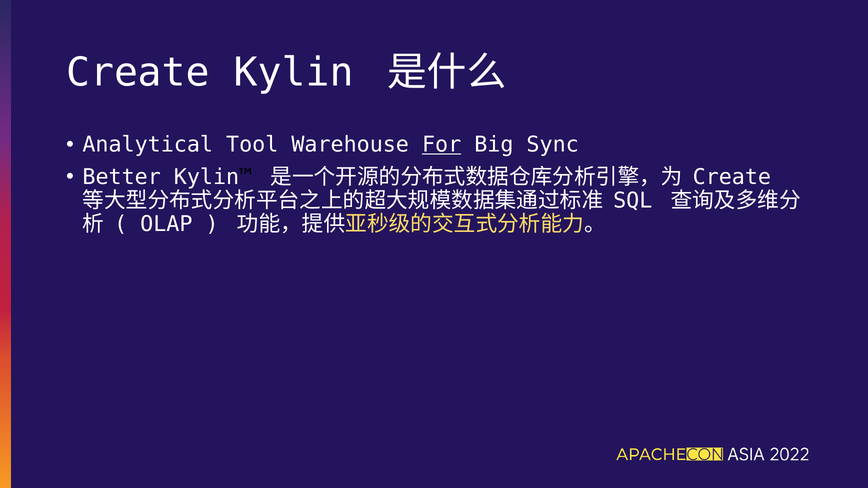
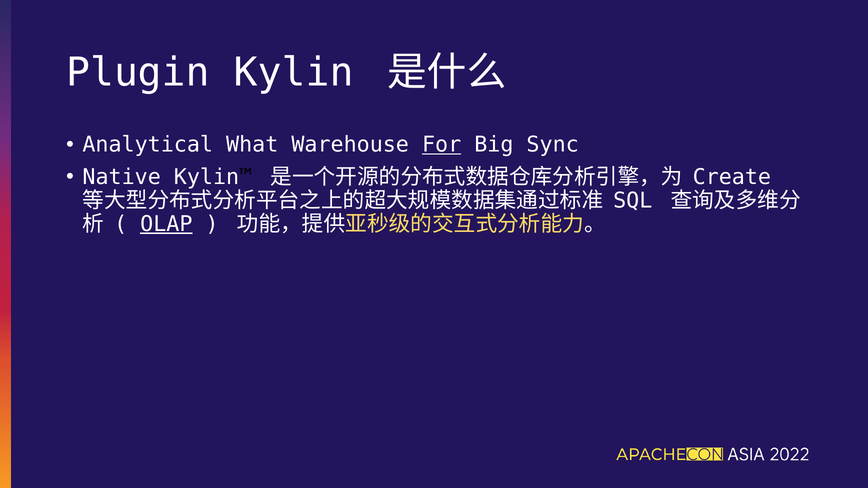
Create at (138, 73): Create -> Plugin
Tool: Tool -> What
Better: Better -> Native
OLAP underline: none -> present
